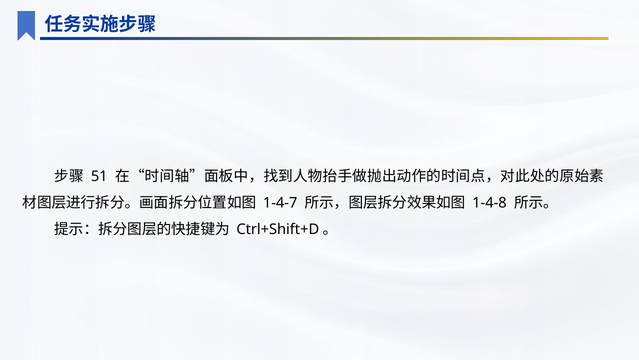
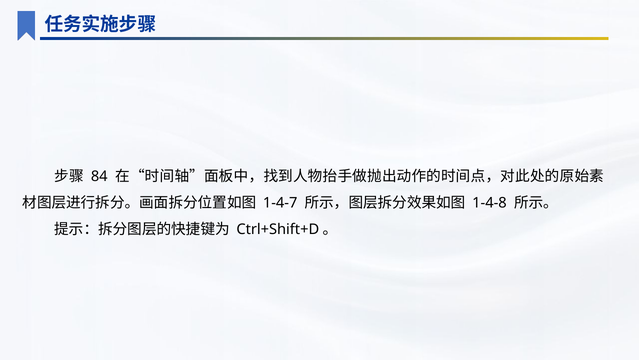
51: 51 -> 84
